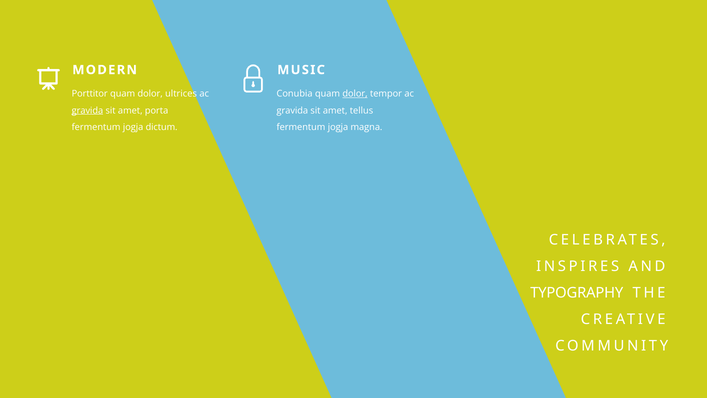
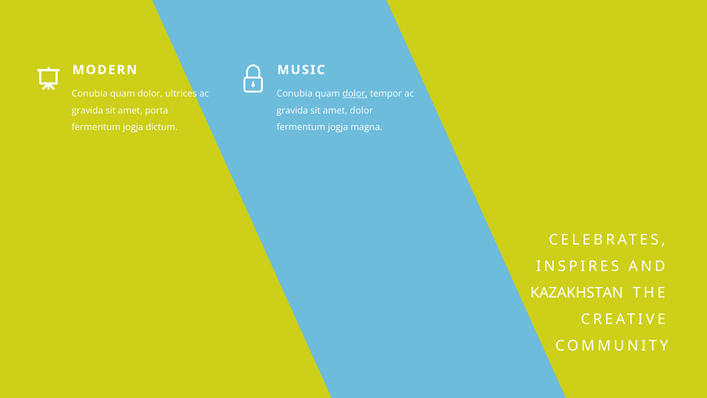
Porttitor at (90, 94): Porttitor -> Conubia
gravida at (87, 110) underline: present -> none
amet tellus: tellus -> dolor
TYPOGRAPHY: TYPOGRAPHY -> KAZAKHSTAN
